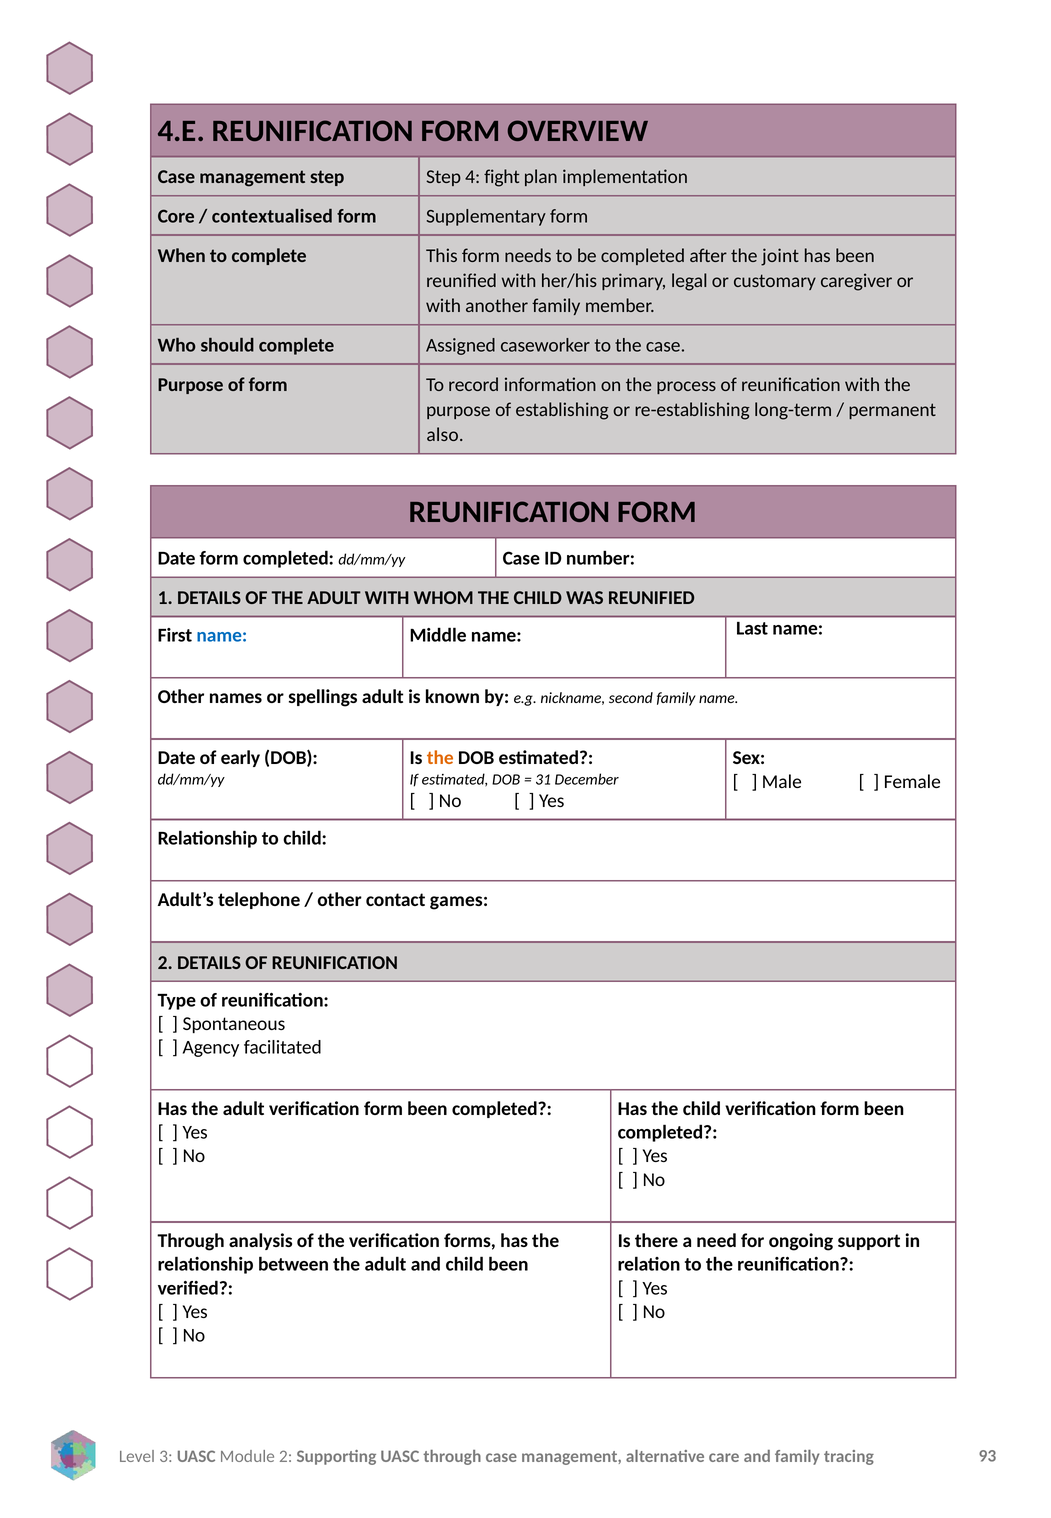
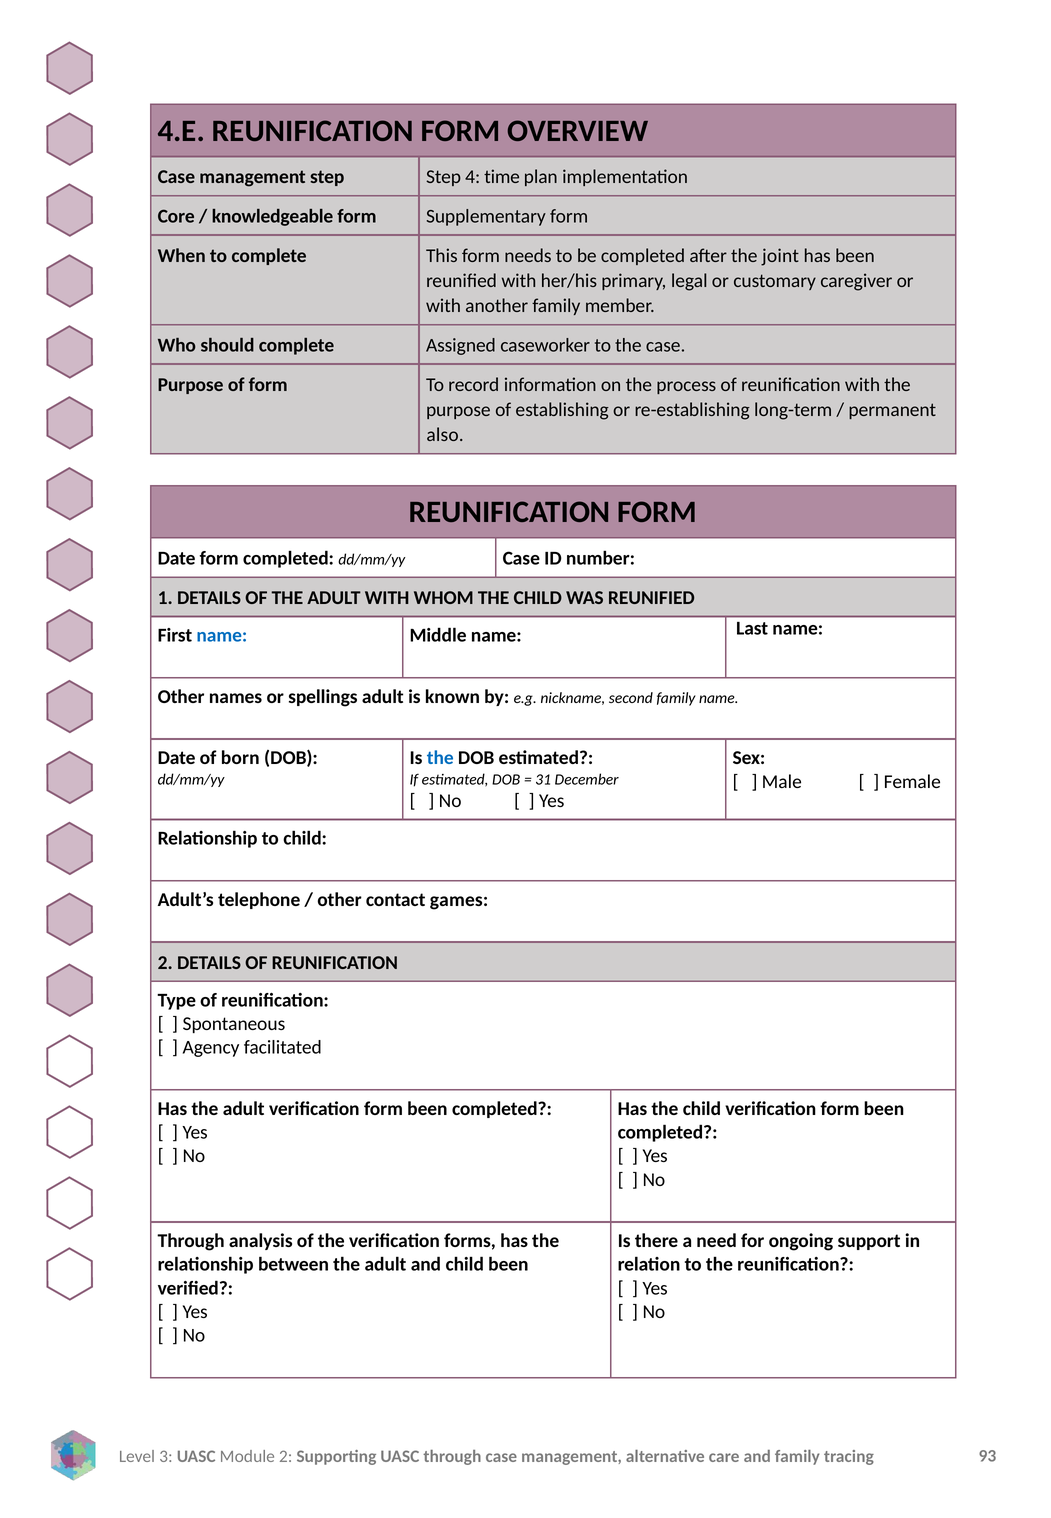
fight: fight -> time
contextualised: contextualised -> knowledgeable
early: early -> born
the at (440, 758) colour: orange -> blue
